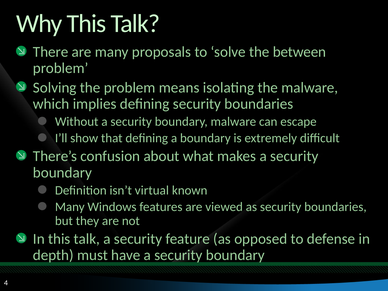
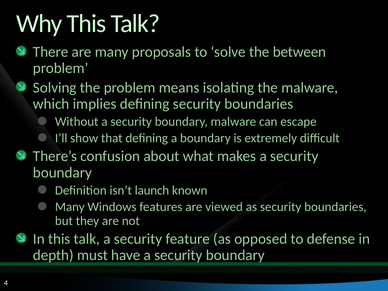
virtual: virtual -> launch
